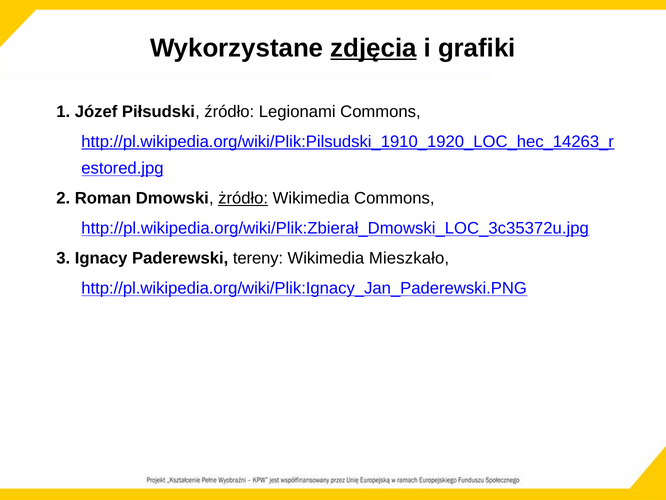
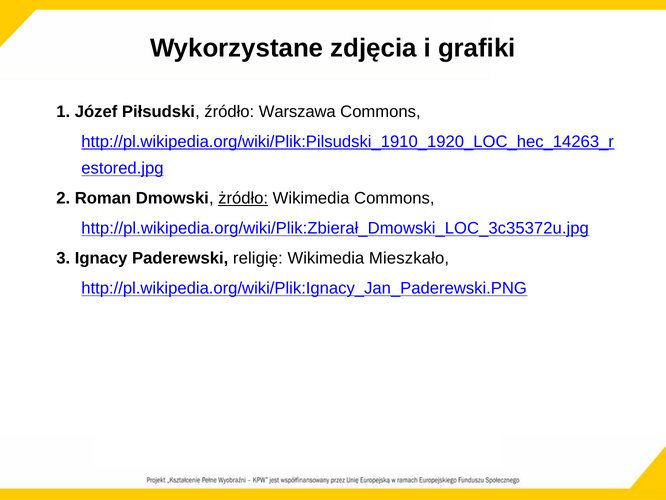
zdjęcia underline: present -> none
Legionami: Legionami -> Warszawa
tereny: tereny -> religię
